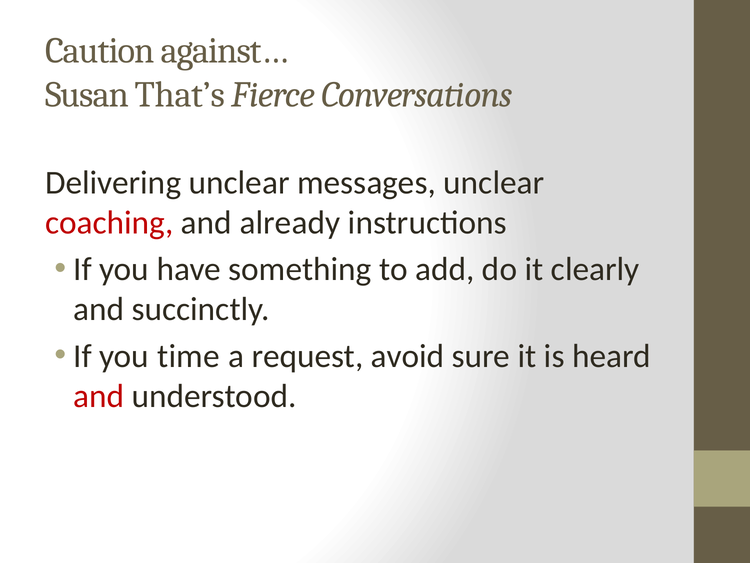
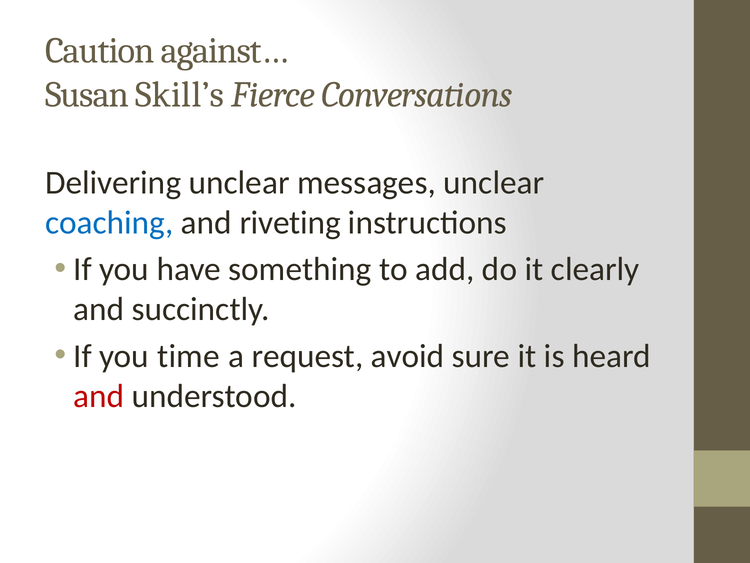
That’s: That’s -> Skill’s
coaching colour: red -> blue
already: already -> riveting
